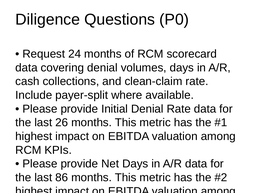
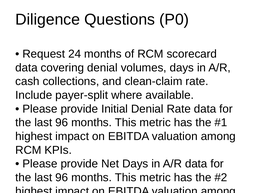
26 at (62, 122): 26 -> 96
86 at (62, 177): 86 -> 96
